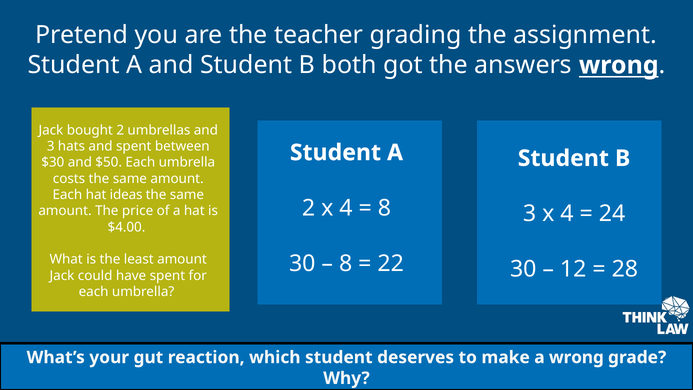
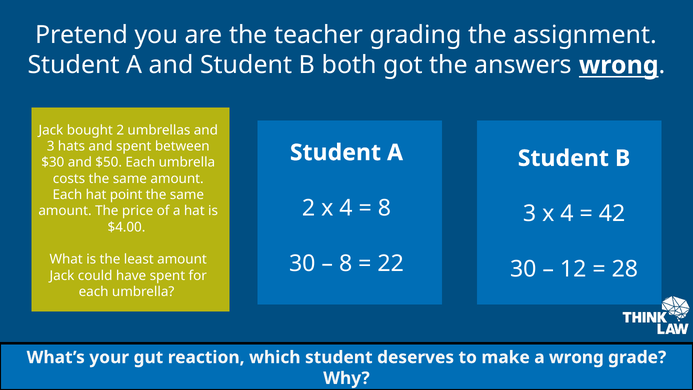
ideas: ideas -> point
24: 24 -> 42
